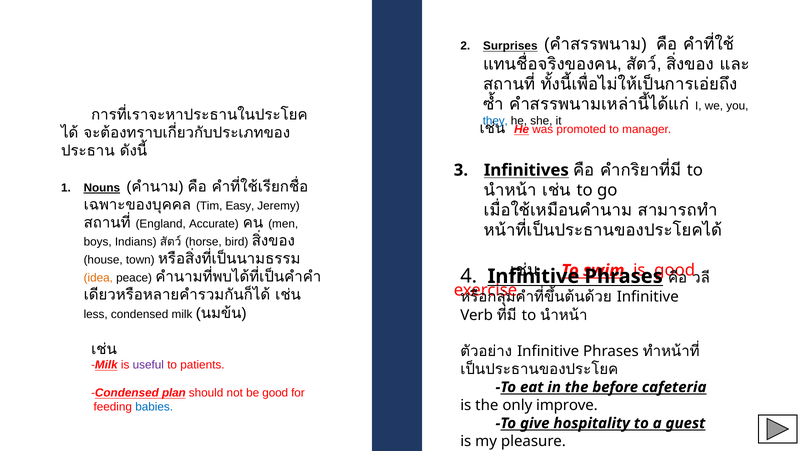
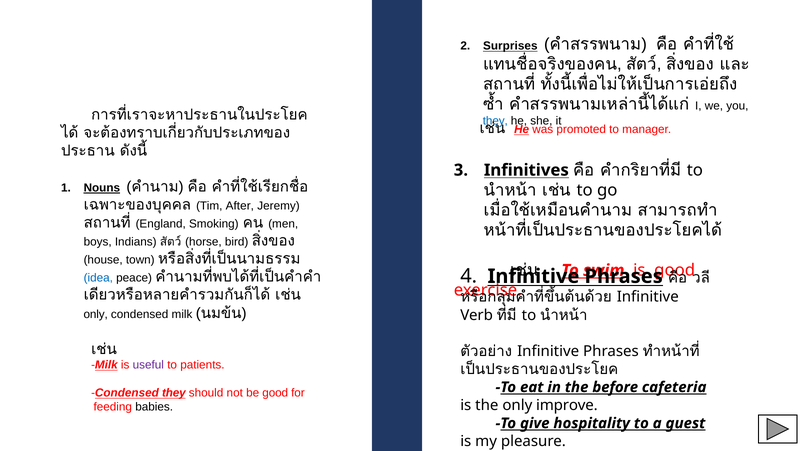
Easy: Easy -> After
Accurate: Accurate -> Smoking
idea colour: orange -> blue
less at (96, 315): less -> only
Condensed plan: plan -> they
babies colour: blue -> black
